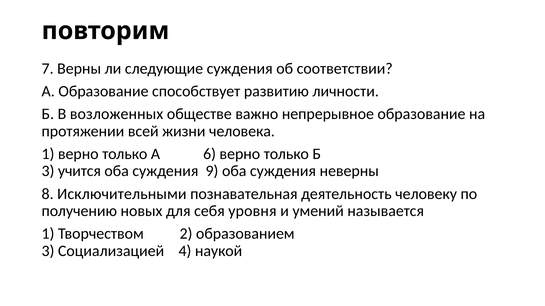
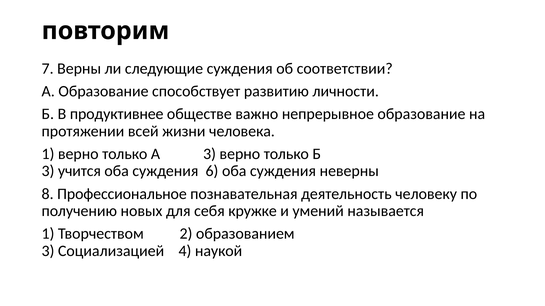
возложенных: возложенных -> продуктивнее
А 6: 6 -> 3
9: 9 -> 6
Исключительными: Исключительными -> Профессиональное
уровня: уровня -> кружке
